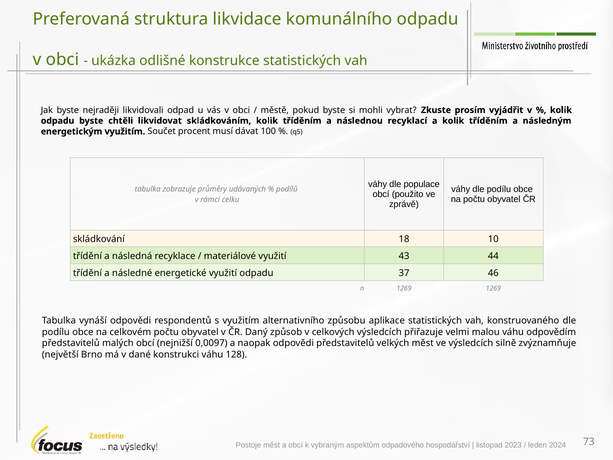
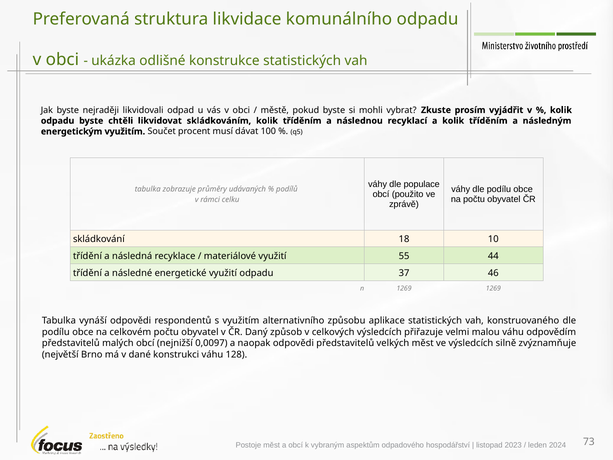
43: 43 -> 55
